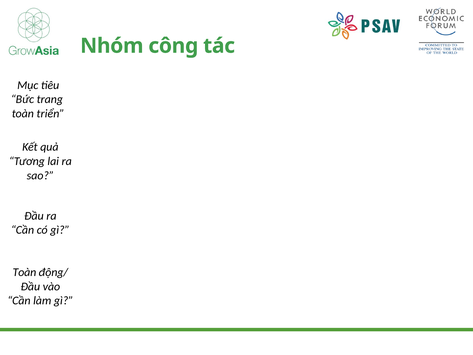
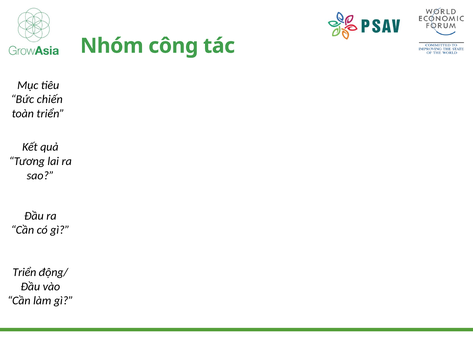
trang: trang -> chiến
Toàn at (24, 272): Toàn -> Triển
